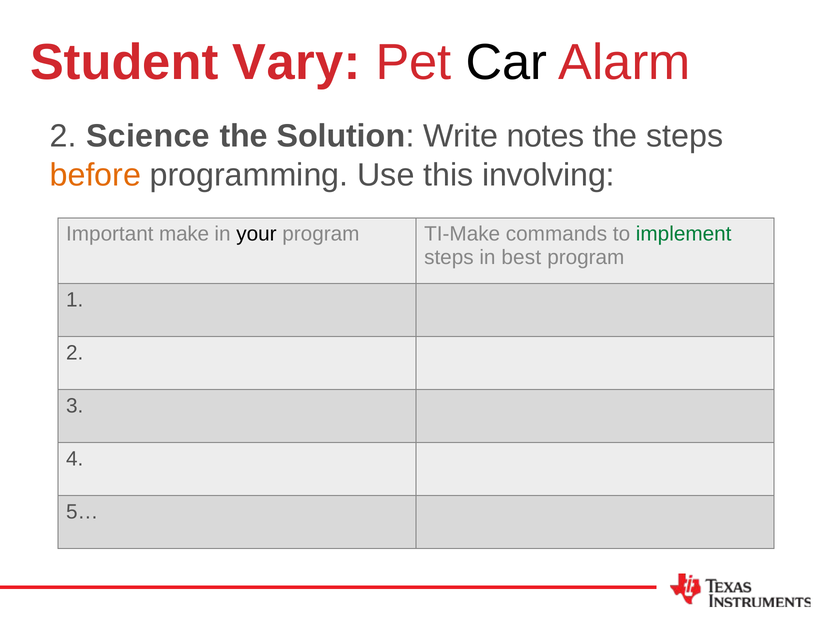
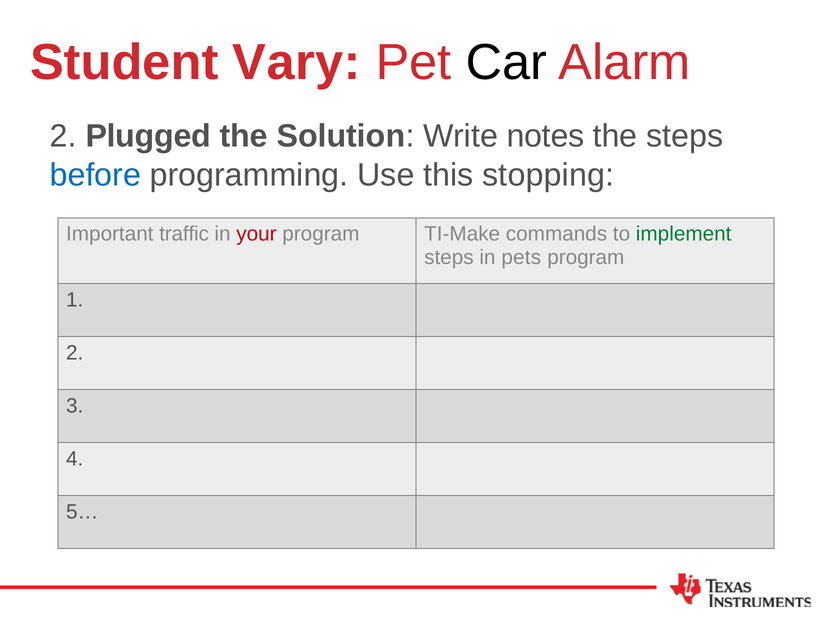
Science: Science -> Plugged
before colour: orange -> blue
involving: involving -> stopping
make: make -> traffic
your colour: black -> red
best: best -> pets
